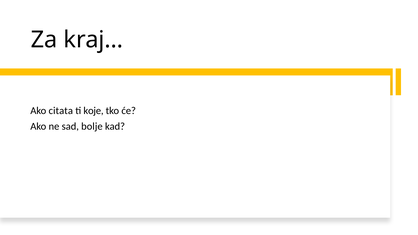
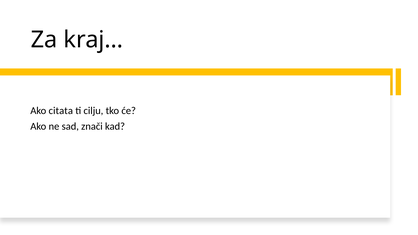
koje: koje -> cilju
bolje: bolje -> znači
